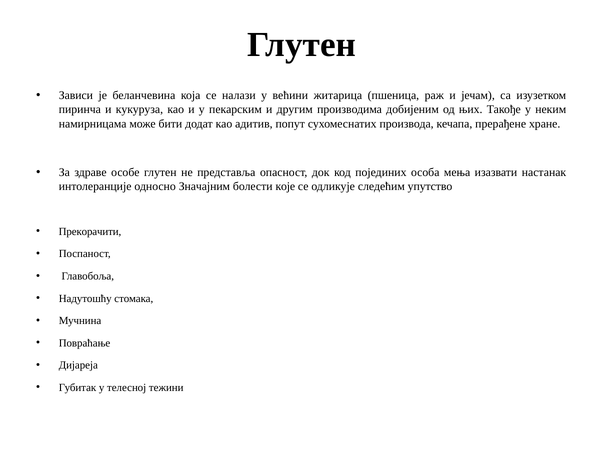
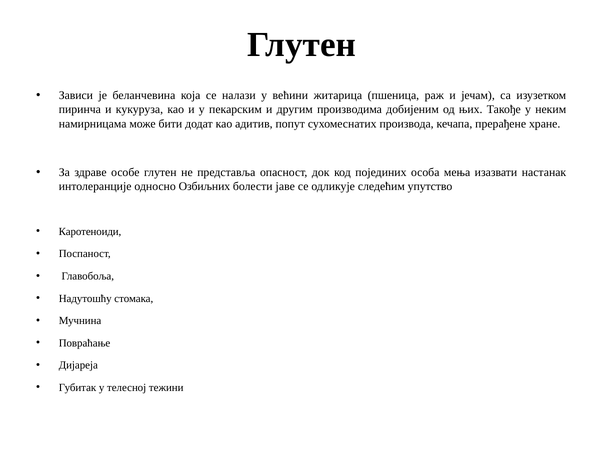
Значајним: Значајним -> Озбиљних
које: које -> јаве
Прекорачити: Прекорачити -> Каротеноиди
